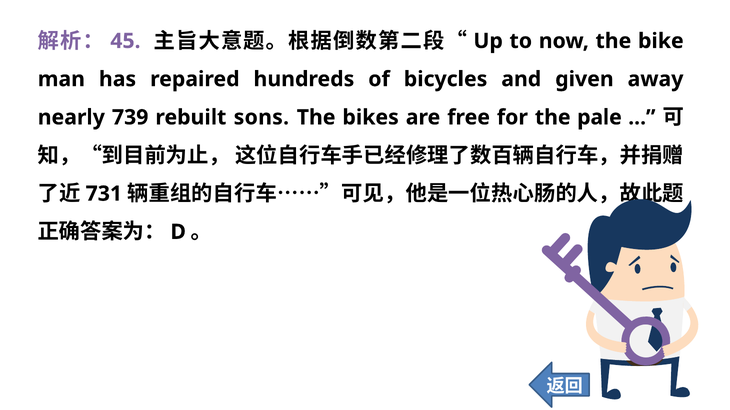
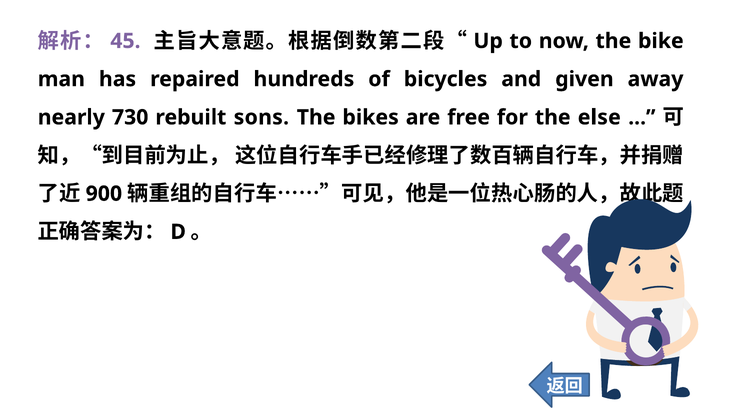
739: 739 -> 730
pale: pale -> else
731: 731 -> 900
